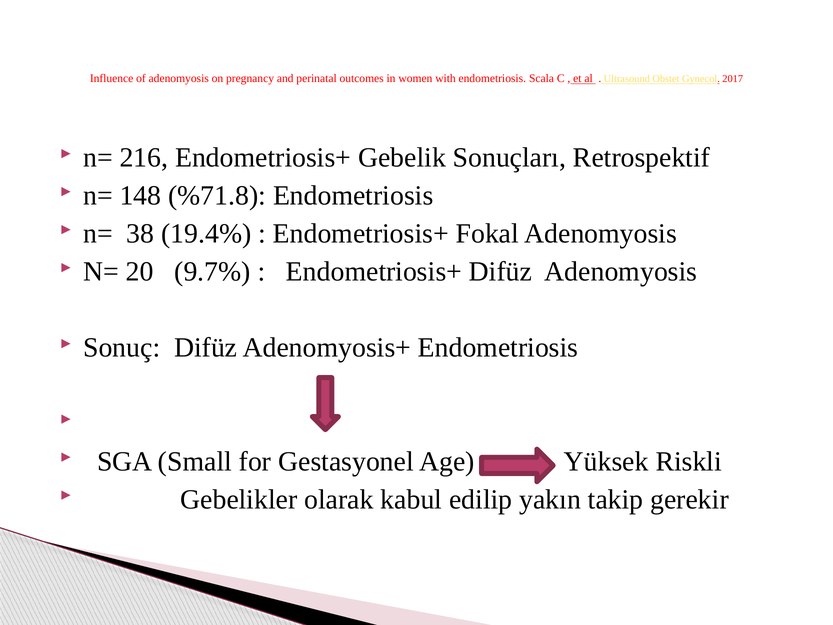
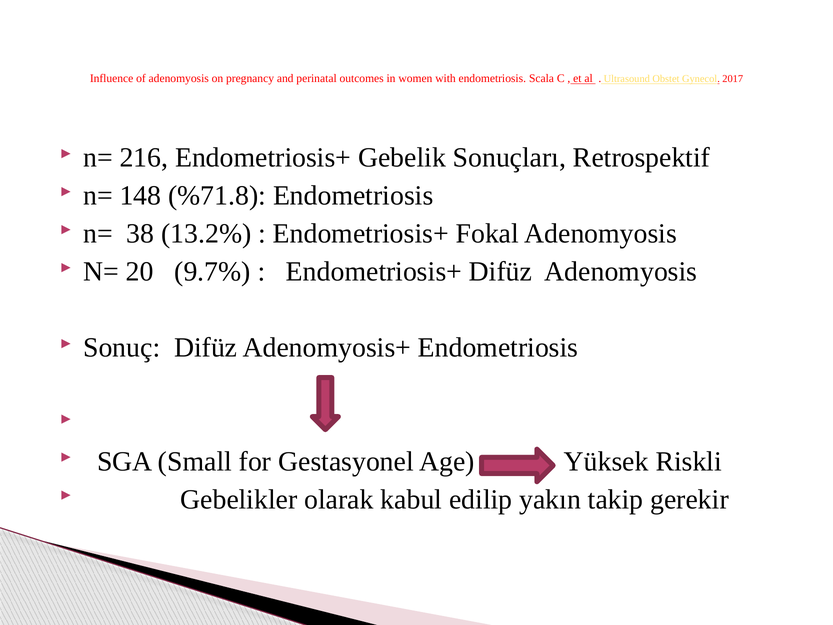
19.4%: 19.4% -> 13.2%
